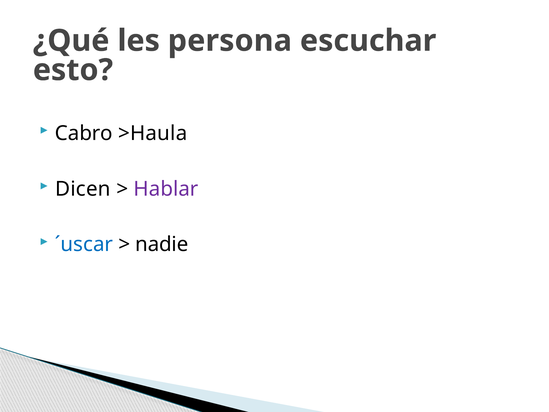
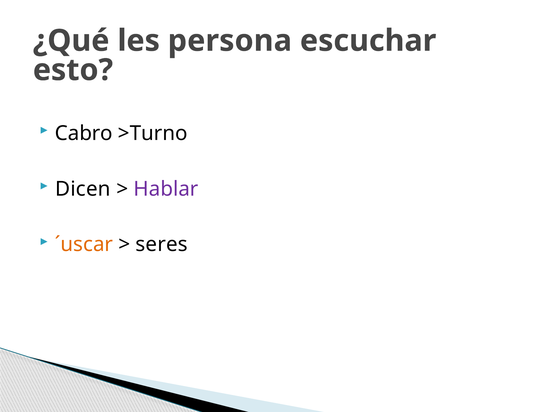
>Haula: >Haula -> >Turno
´uscar colour: blue -> orange
nadie: nadie -> seres
